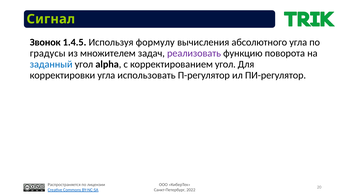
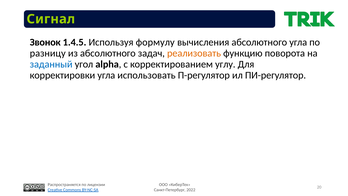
градусы: градусы -> разницу
из множителем: множителем -> абсолютного
реализовать colour: purple -> orange
корректированием угол: угол -> углу
